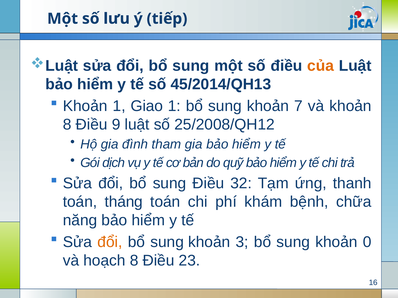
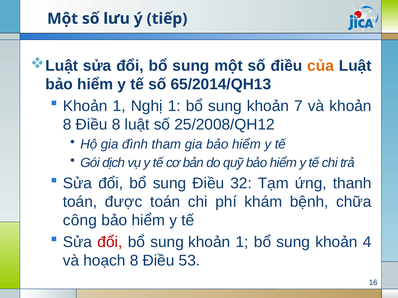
45/2014/QH13: 45/2014/QH13 -> 65/2014/QH13
Giao: Giao -> Nghị
Điều 9: 9 -> 8
tháng: tháng -> được
năng: năng -> công
đổi at (110, 242) colour: orange -> red
sung khoản 3: 3 -> 1
0: 0 -> 4
23: 23 -> 53
